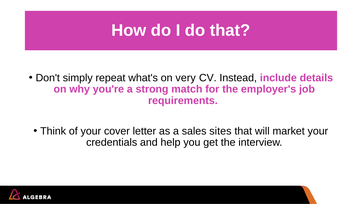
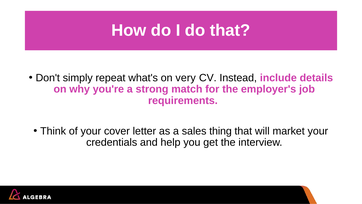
sites: sites -> thing
